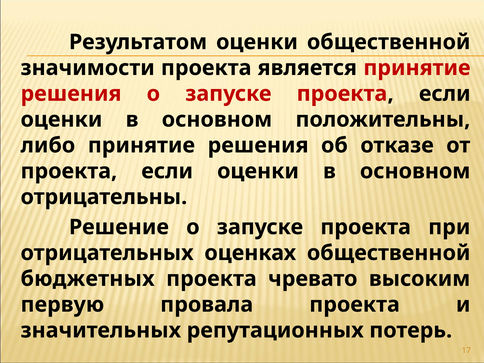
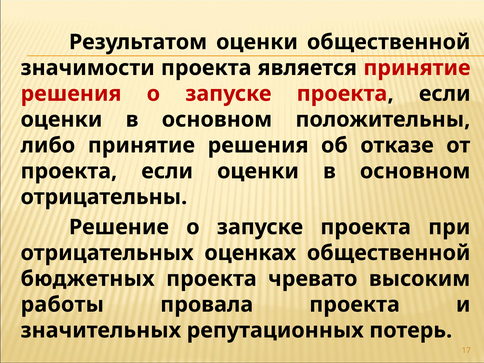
первую: первую -> работы
